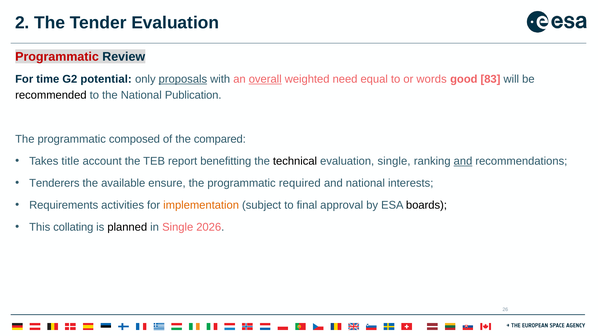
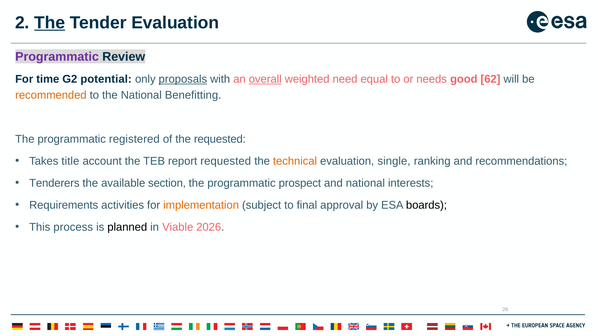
The at (50, 23) underline: none -> present
Programmatic at (57, 57) colour: red -> purple
words: words -> needs
83: 83 -> 62
recommended colour: black -> orange
Publication: Publication -> Benefitting
composed: composed -> registered
the compared: compared -> requested
report benefitting: benefitting -> requested
technical colour: black -> orange
and at (463, 161) underline: present -> none
ensure: ensure -> section
required: required -> prospect
collating: collating -> process
in Single: Single -> Viable
